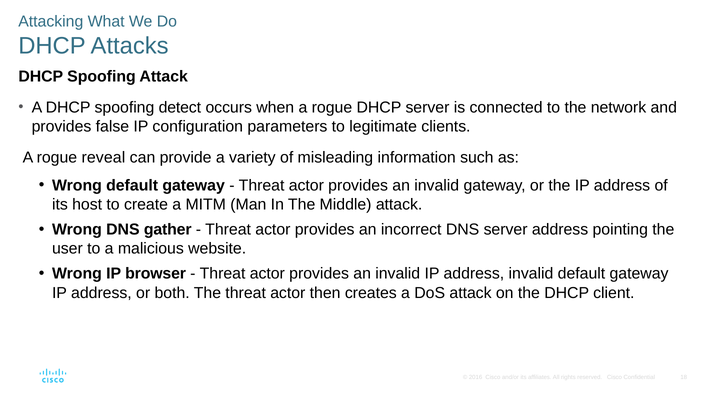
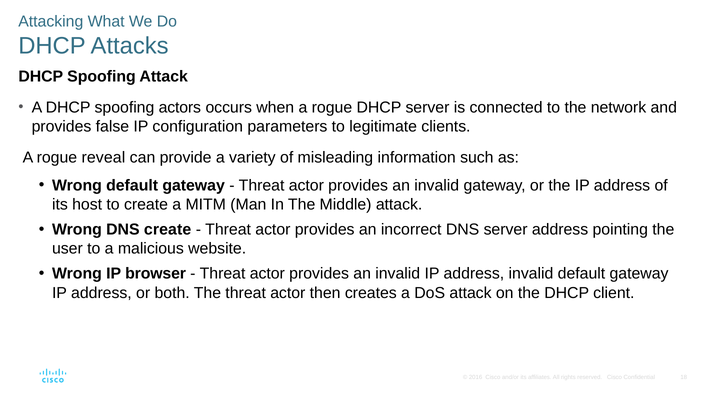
detect: detect -> actors
DNS gather: gather -> create
